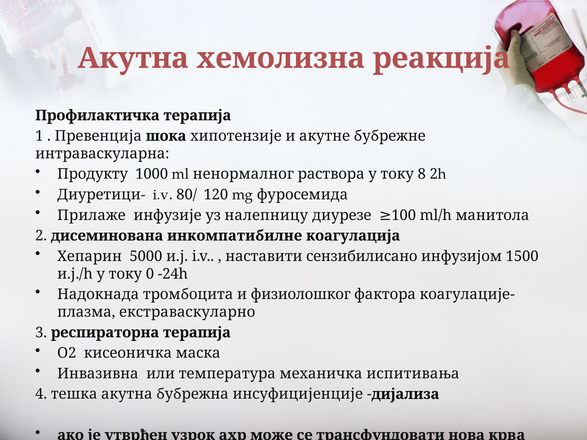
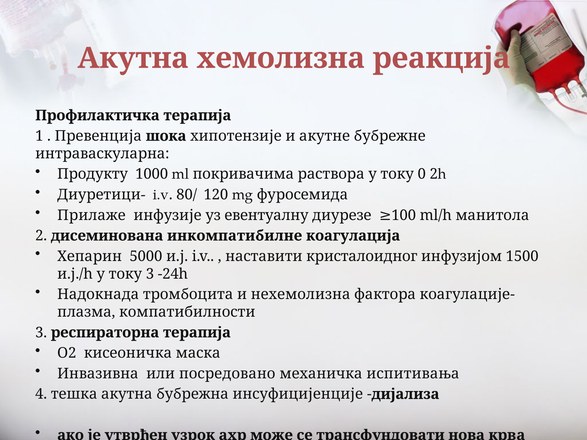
ненормалног: ненормалног -> покривачима
8: 8 -> 0
налепницу: налепницу -> евентуалну
сензибилисано: сензибилисано -> кристалоидног
току 0: 0 -> 3
физиолошког: физиолошког -> нехемолизна
екстраваскуларно: екстраваскуларно -> компатибилности
температура: температура -> посредовано
